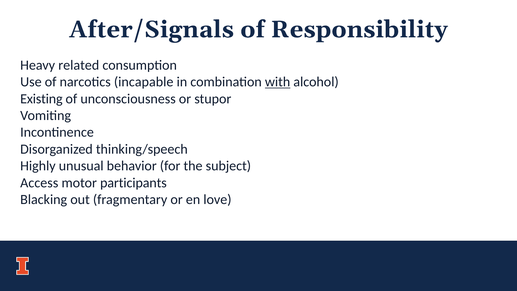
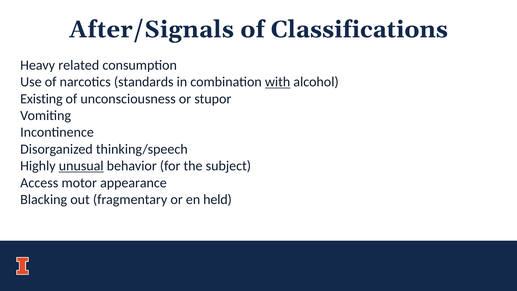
Responsibility: Responsibility -> Classifications
incapable: incapable -> standards
unusual underline: none -> present
participants: participants -> appearance
love: love -> held
